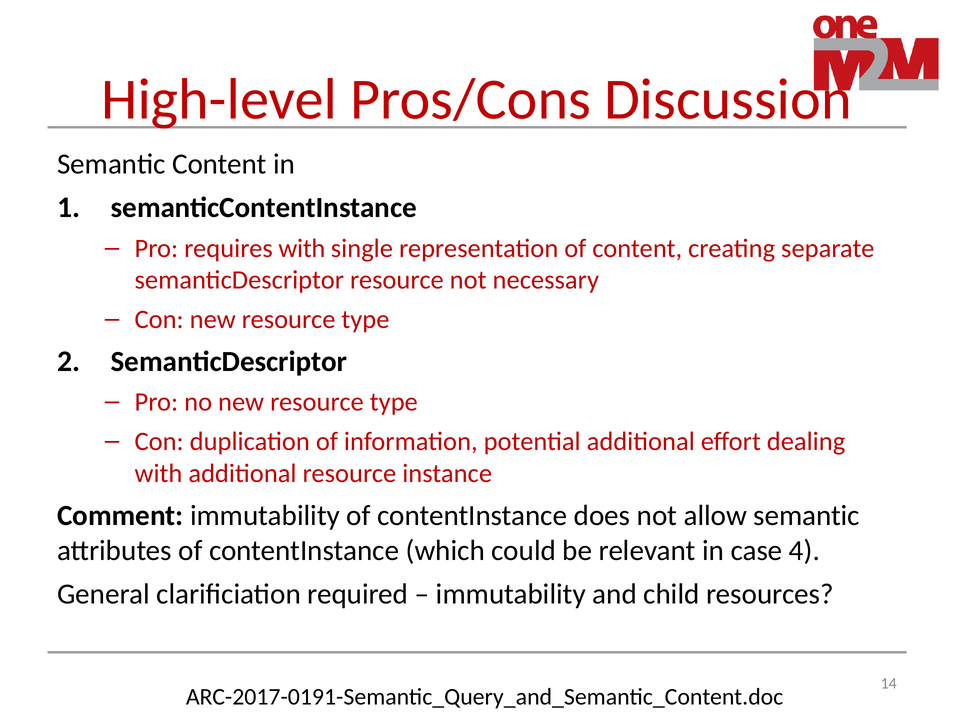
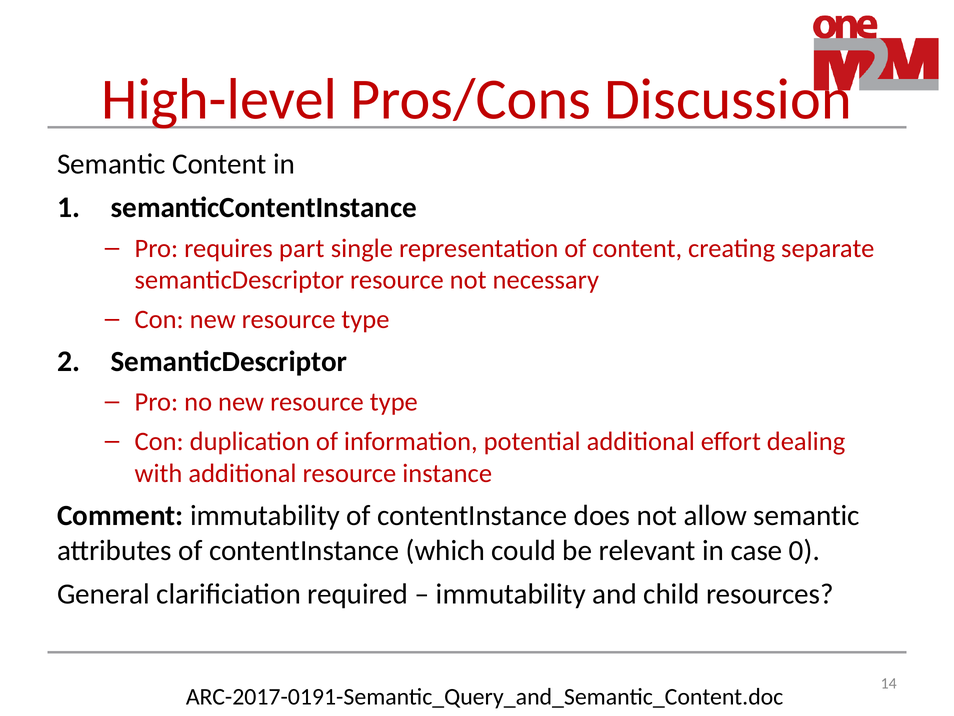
requires with: with -> part
4: 4 -> 0
